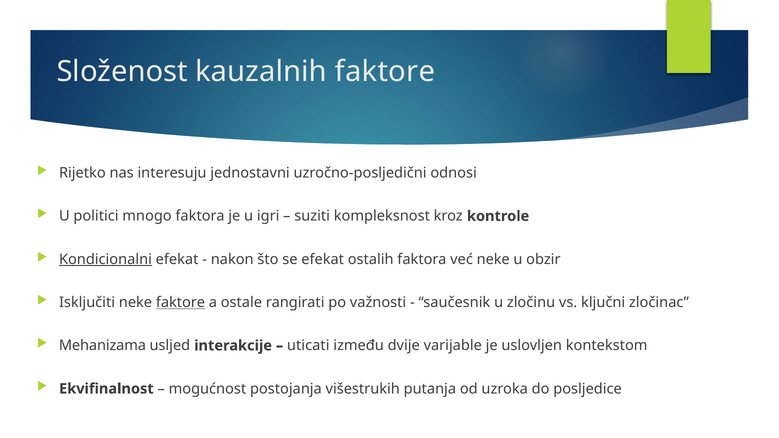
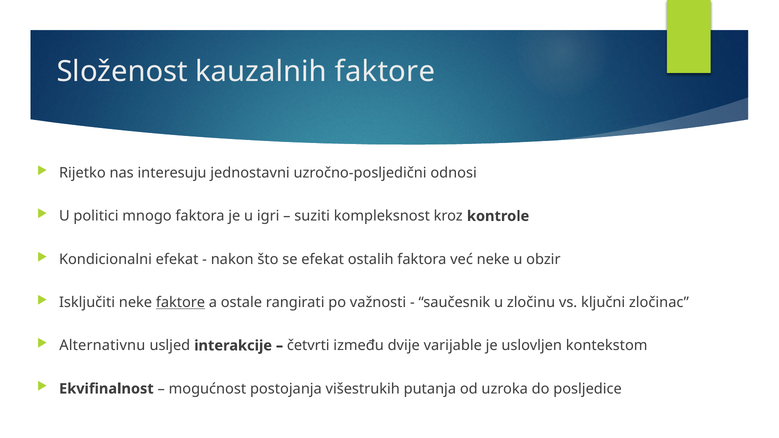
Kondicionalni underline: present -> none
Mehanizama: Mehanizama -> Alternativnu
uticati: uticati -> četvrti
